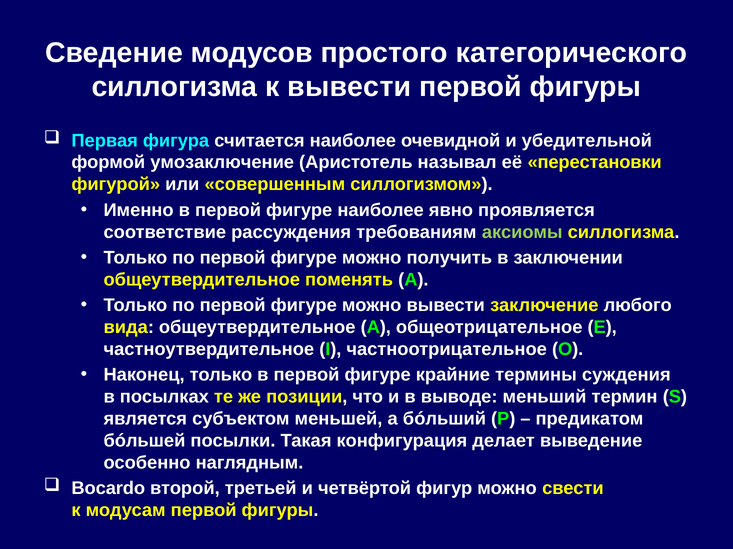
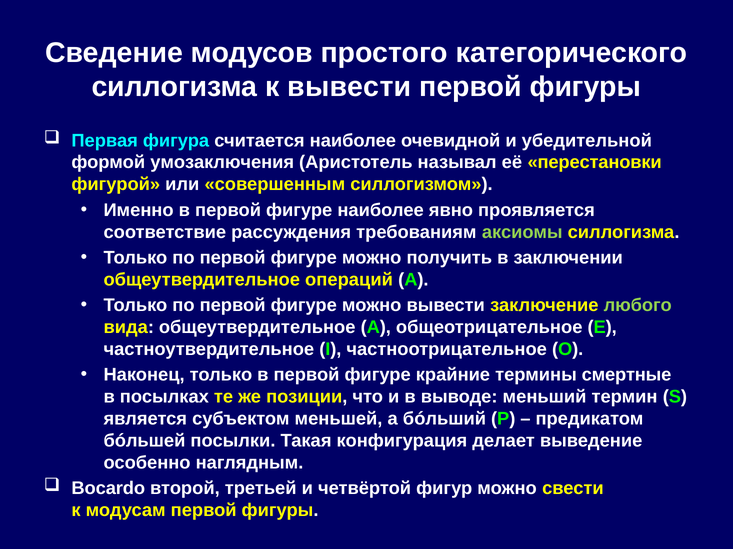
умозаключение: умозаключение -> умозаключения
поменять: поменять -> операций
любого colour: white -> light green
суждения: суждения -> смертные
